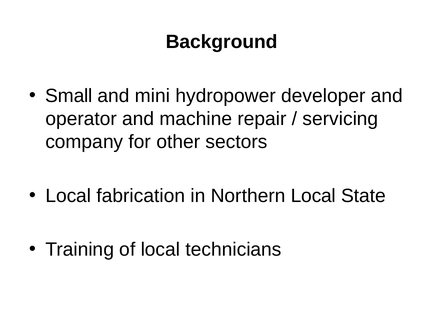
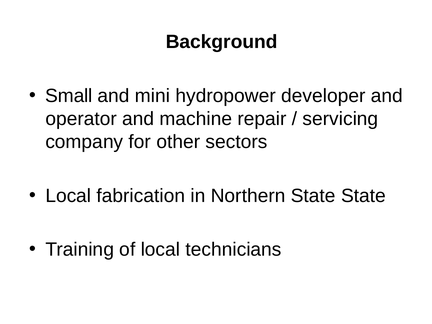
Northern Local: Local -> State
